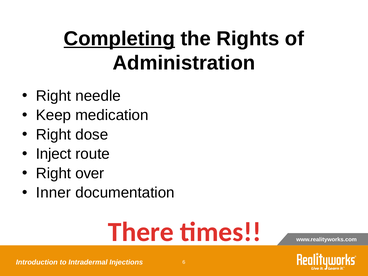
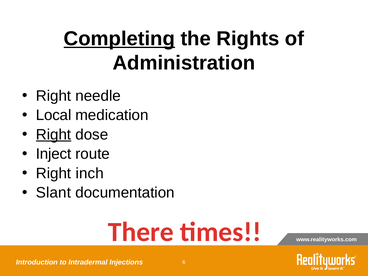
Keep: Keep -> Local
Right at (54, 135) underline: none -> present
over: over -> inch
Inner: Inner -> Slant
